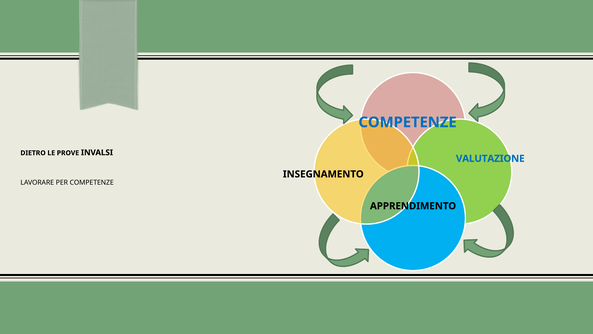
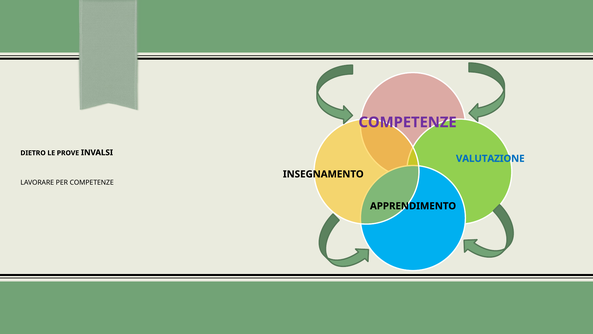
COMPETENZE at (408, 122) colour: blue -> purple
